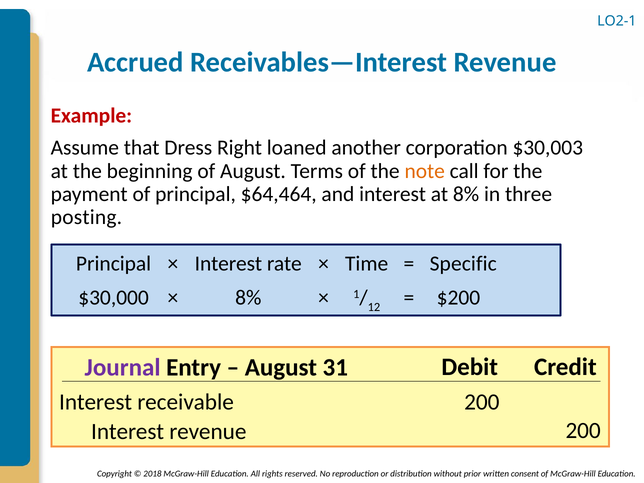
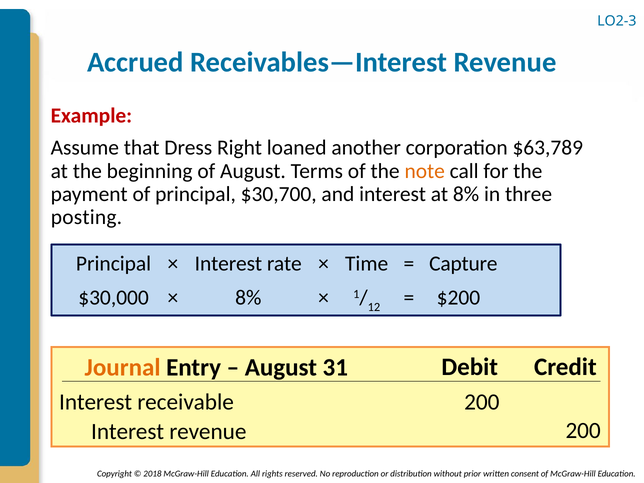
LO2-1: LO2-1 -> LO2-3
$30,003: $30,003 -> $63,789
$64,464: $64,464 -> $30,700
Specific: Specific -> Capture
Journal colour: purple -> orange
